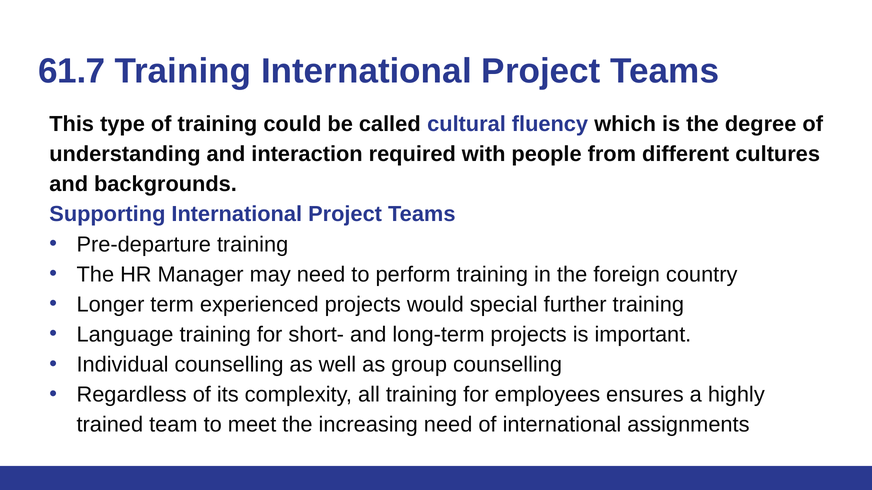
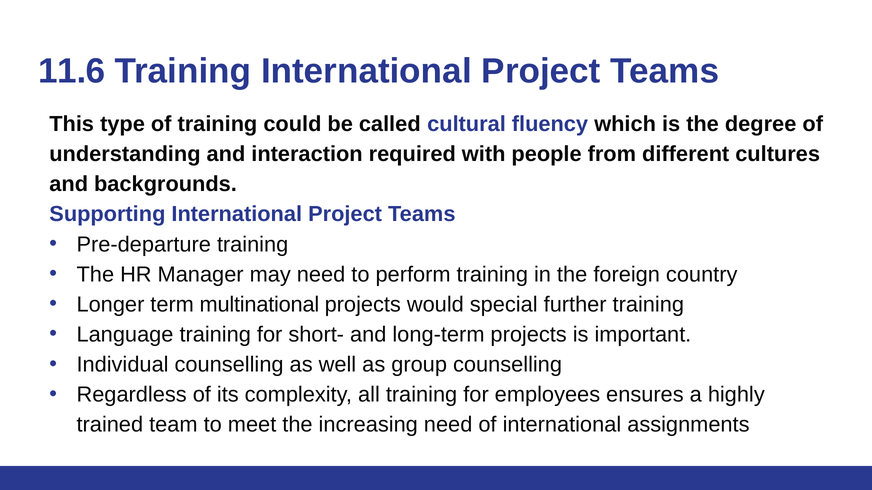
61.7: 61.7 -> 11.6
experienced: experienced -> multinational
